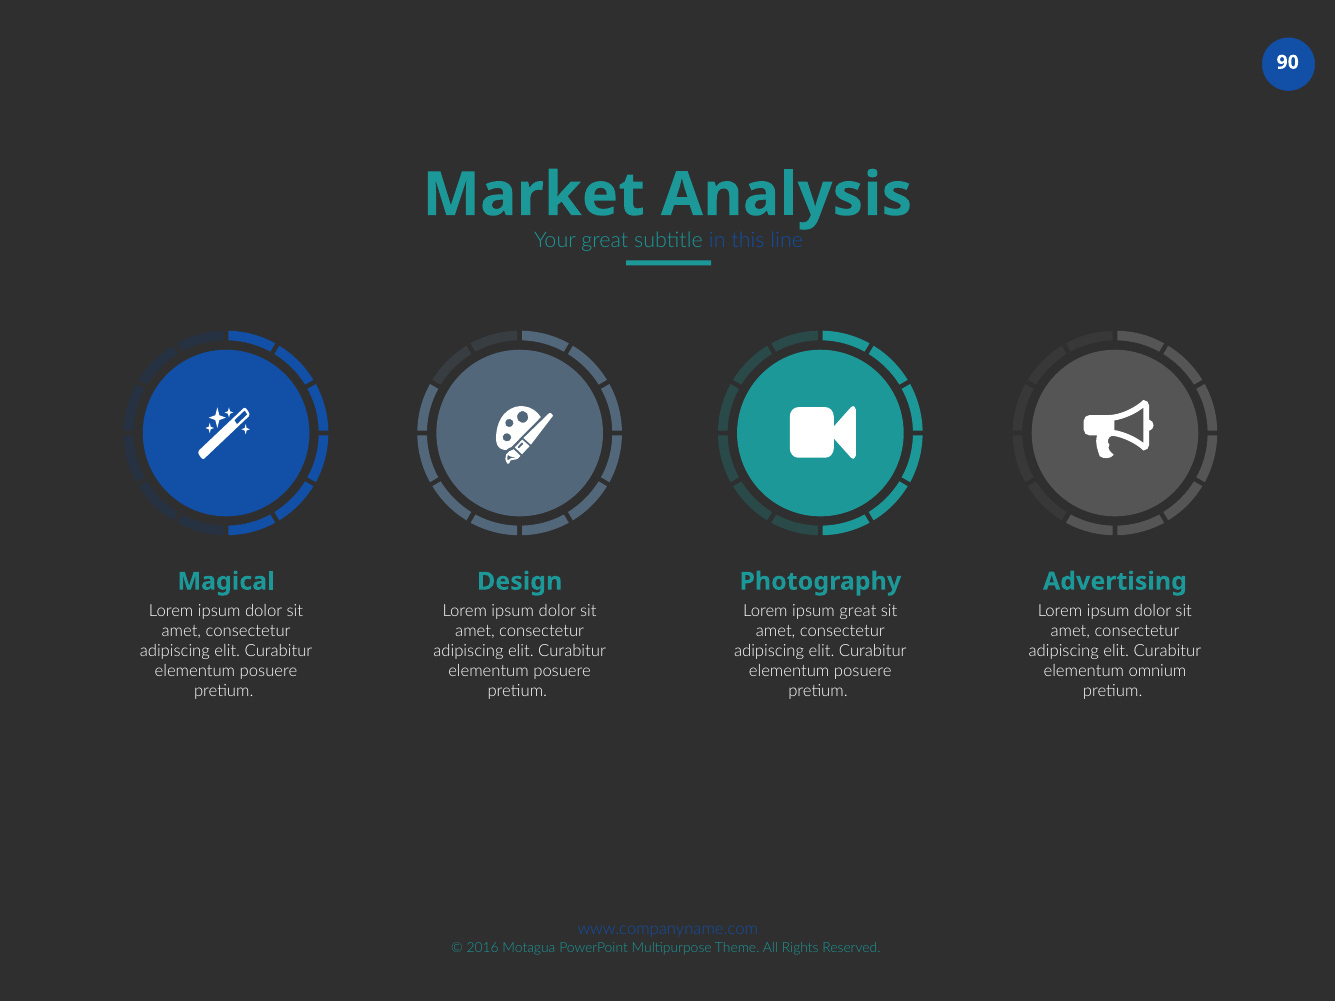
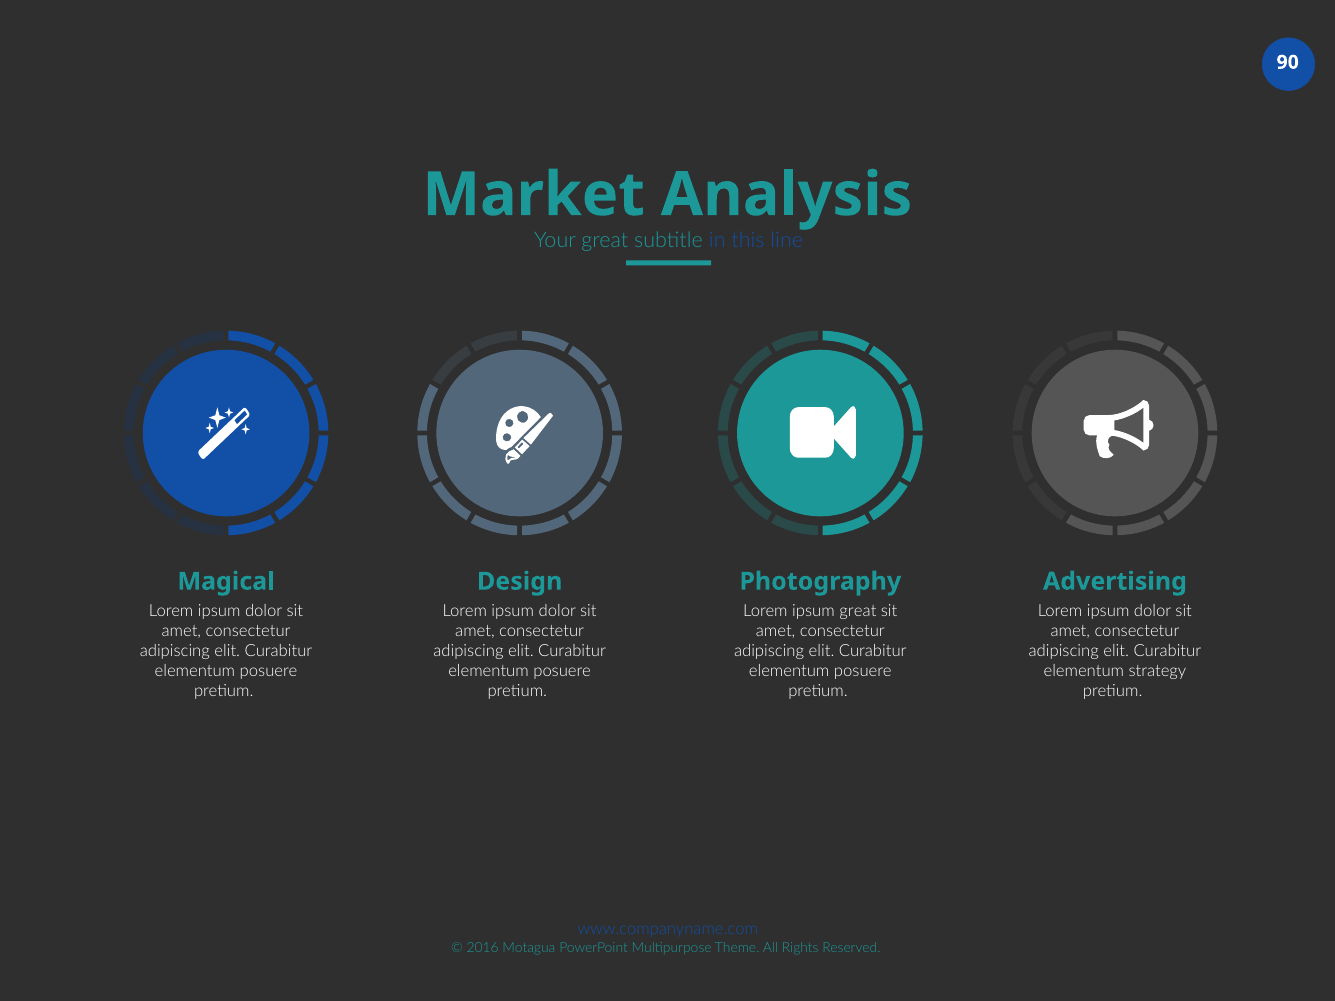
omnium: omnium -> strategy
